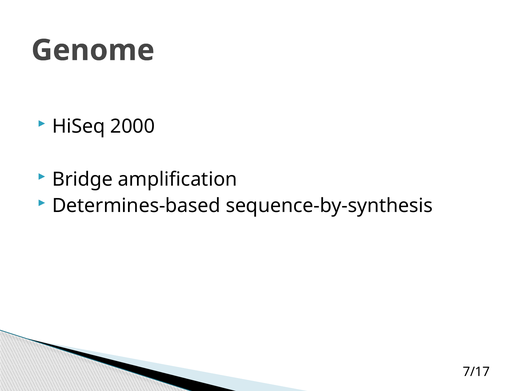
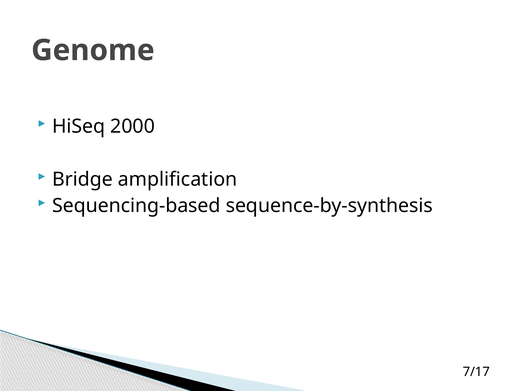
Determines-based: Determines-based -> Sequencing-based
